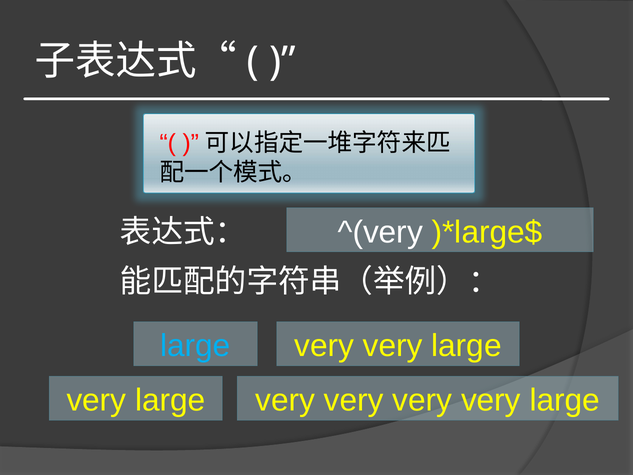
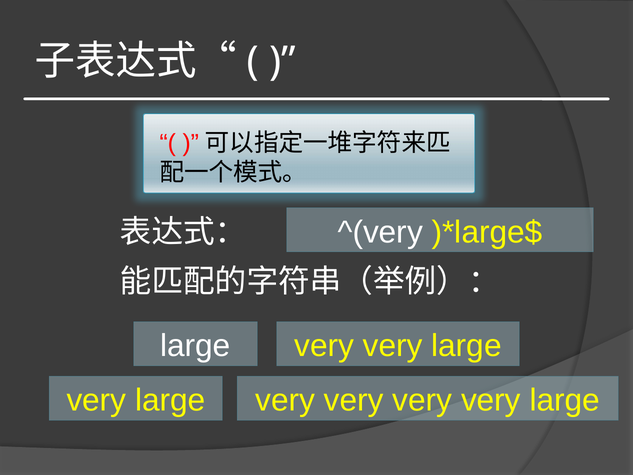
large at (195, 346) colour: light blue -> white
